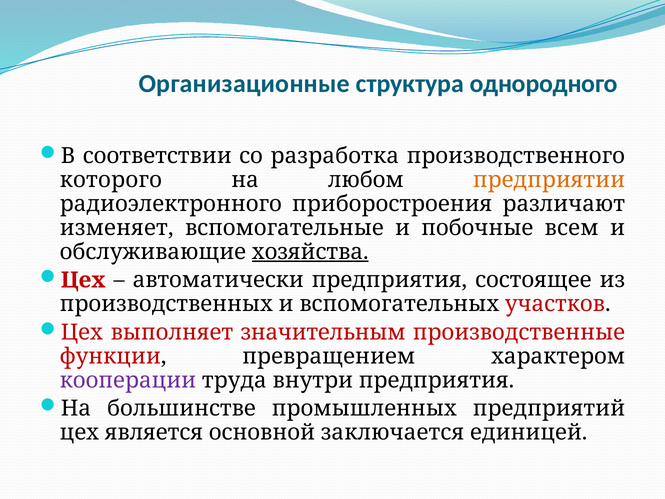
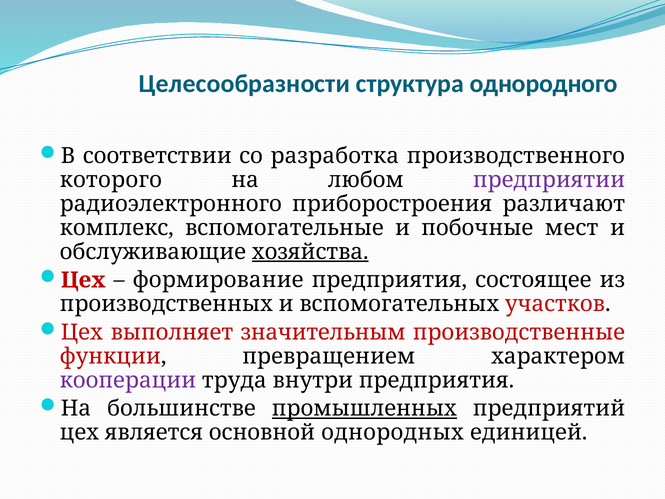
Организационные: Организационные -> Целесообразности
предприятии colour: orange -> purple
изменяет: изменяет -> комплекс
всем: всем -> мест
автоматически: автоматически -> формирование
промышленных underline: none -> present
заключается: заключается -> однородных
